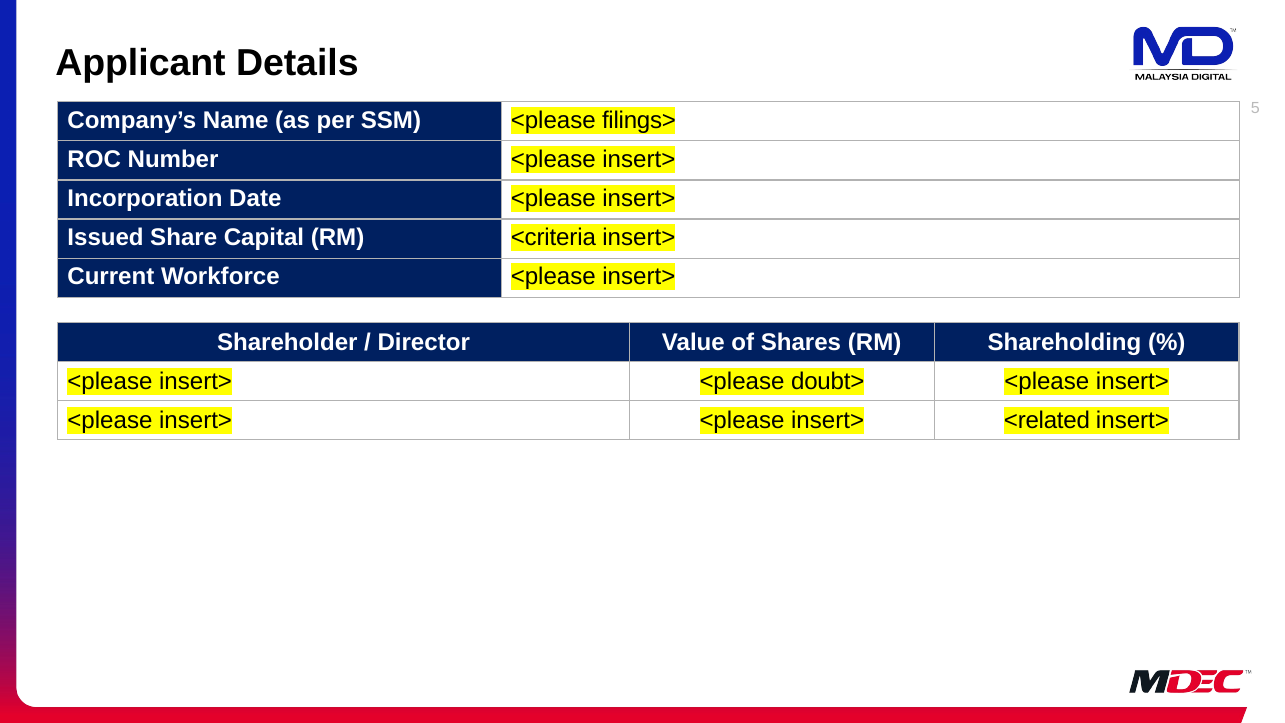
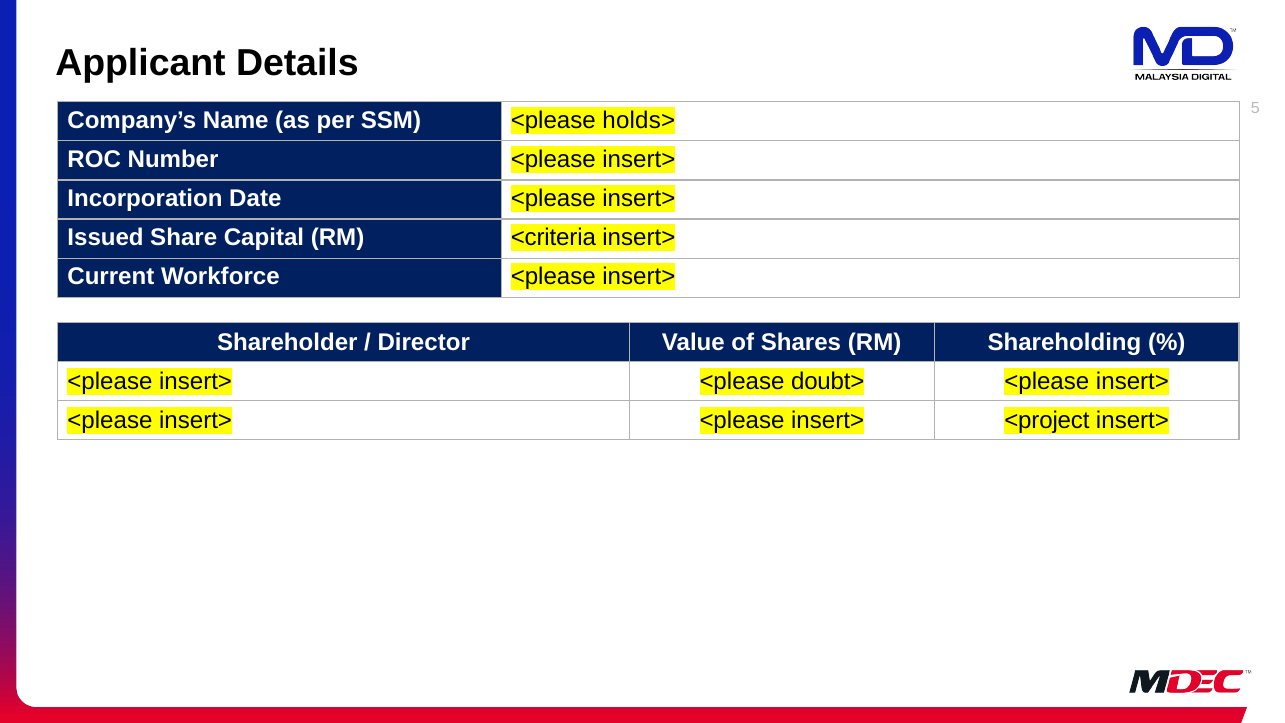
filings>: filings> -> holds>
<related: <related -> <project
